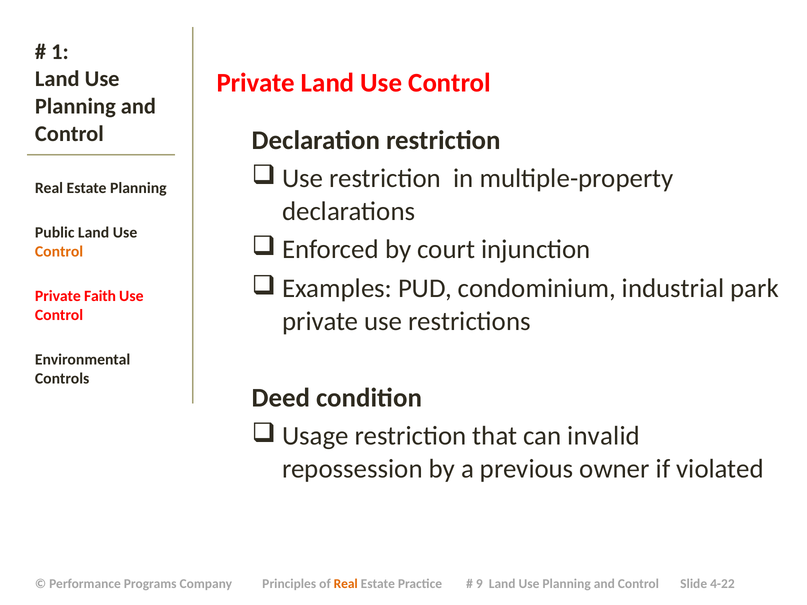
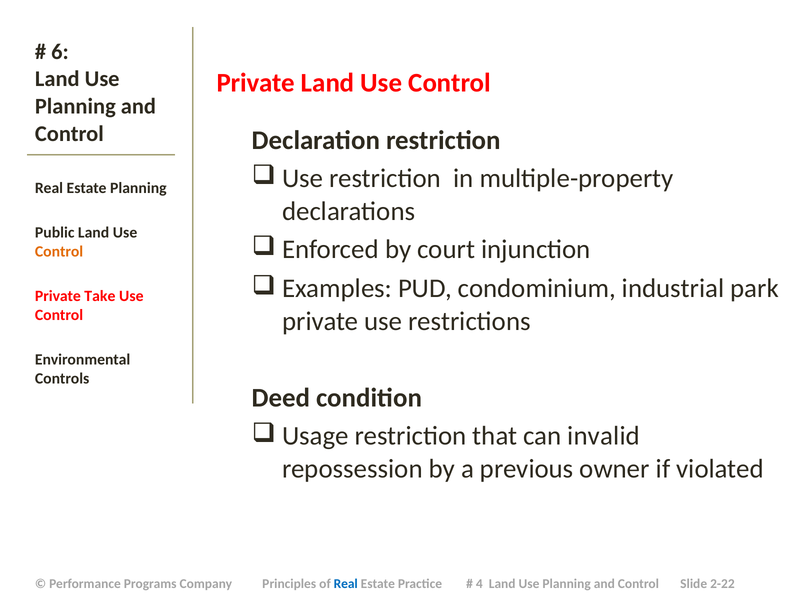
1: 1 -> 6
Faith: Faith -> Take
Real at (346, 584) colour: orange -> blue
9: 9 -> 4
4-22: 4-22 -> 2-22
